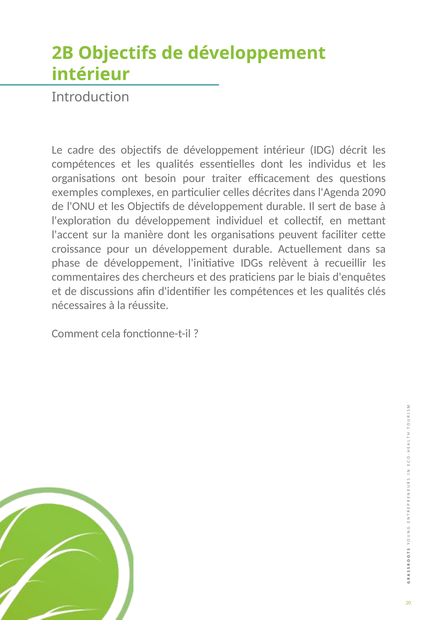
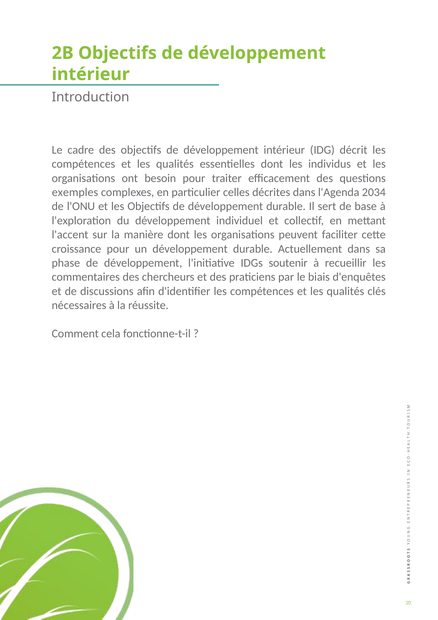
2090: 2090 -> 2034
relèvent: relèvent -> soutenir
